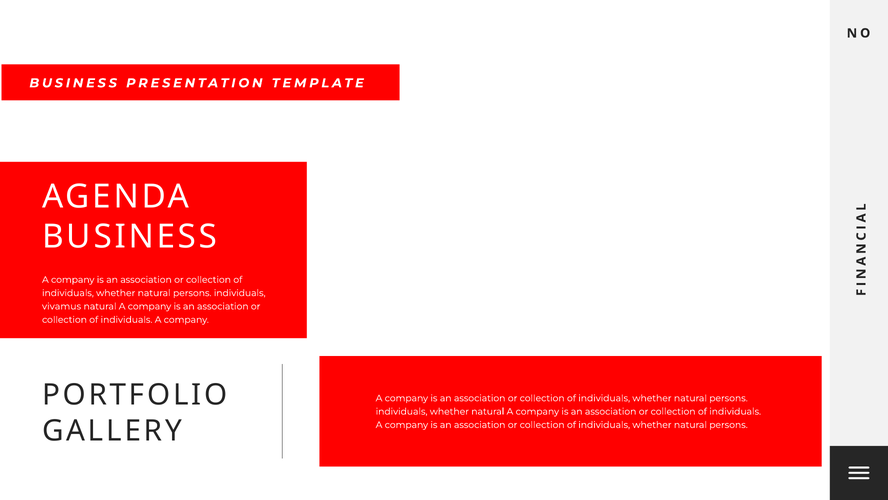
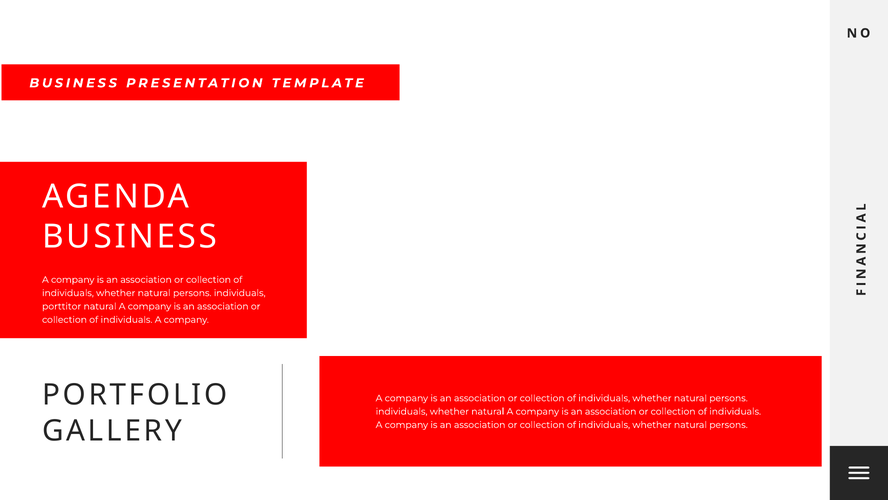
vivamus: vivamus -> porttitor
